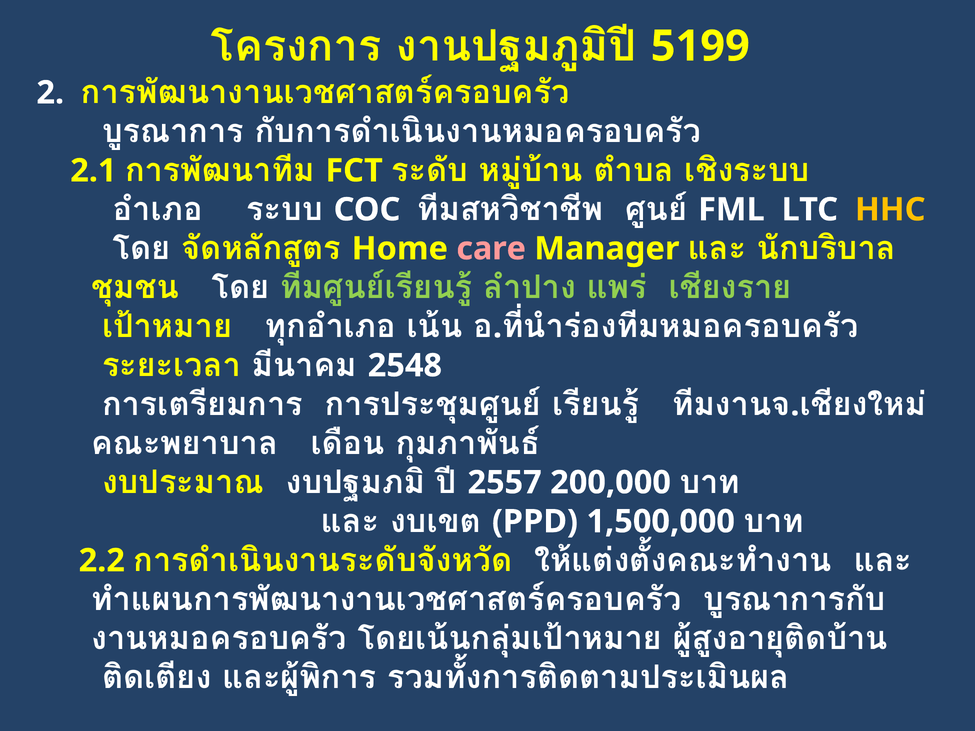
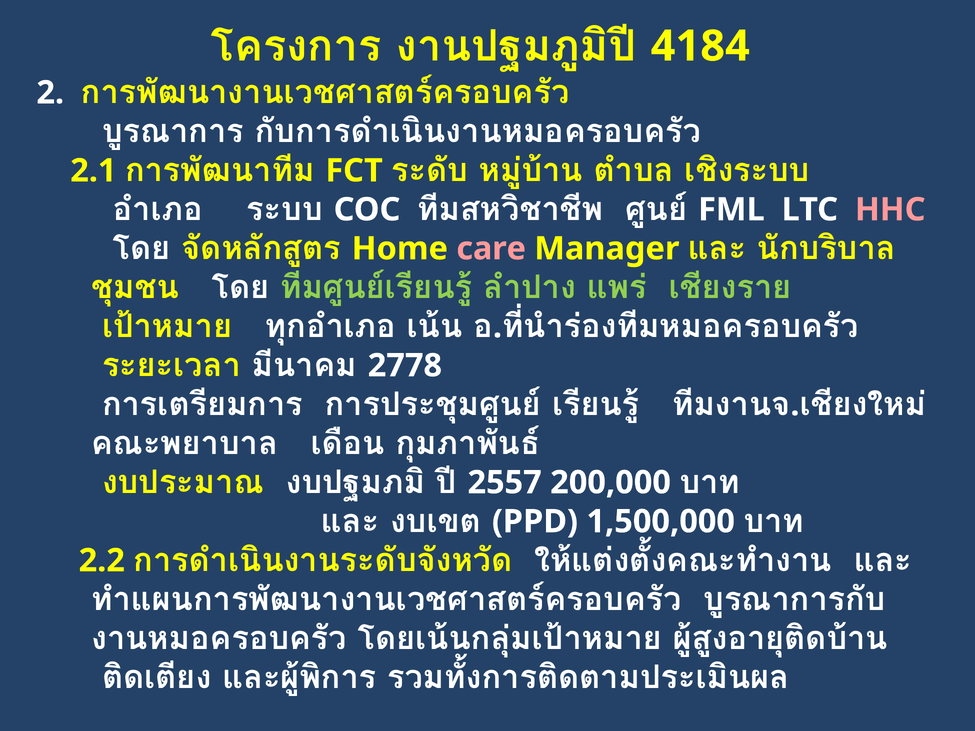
5199: 5199 -> 4184
HHC colour: yellow -> pink
2548: 2548 -> 2778
